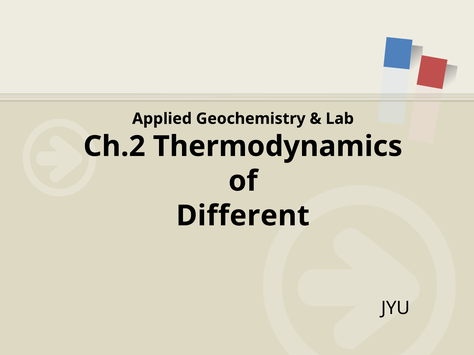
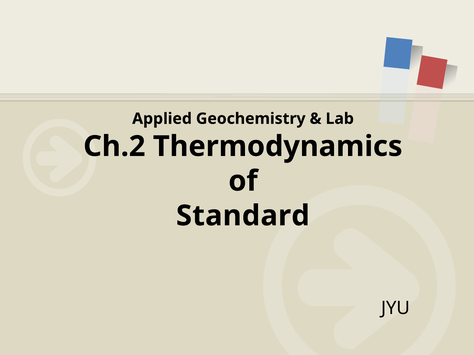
Different: Different -> Standard
